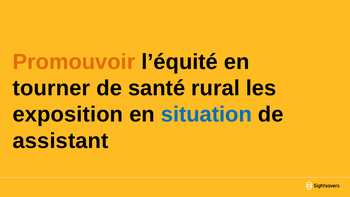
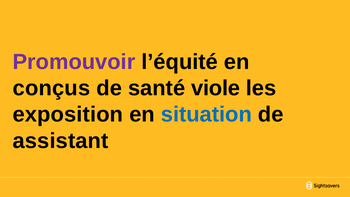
Promouvoir colour: orange -> purple
tourner: tourner -> conçus
rural: rural -> viole
